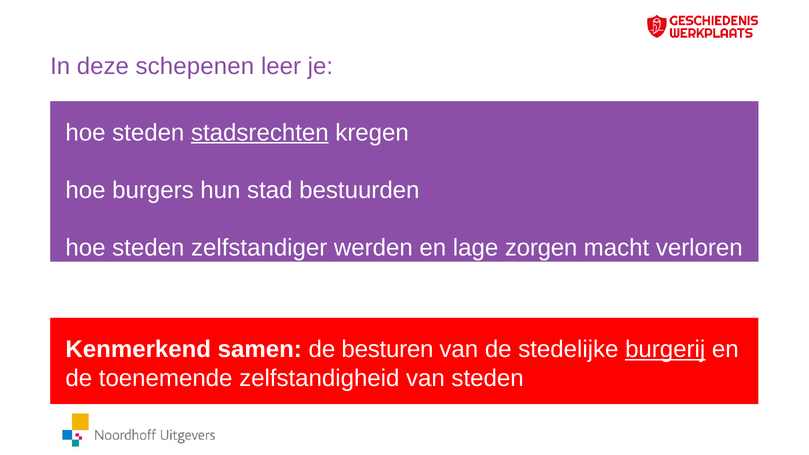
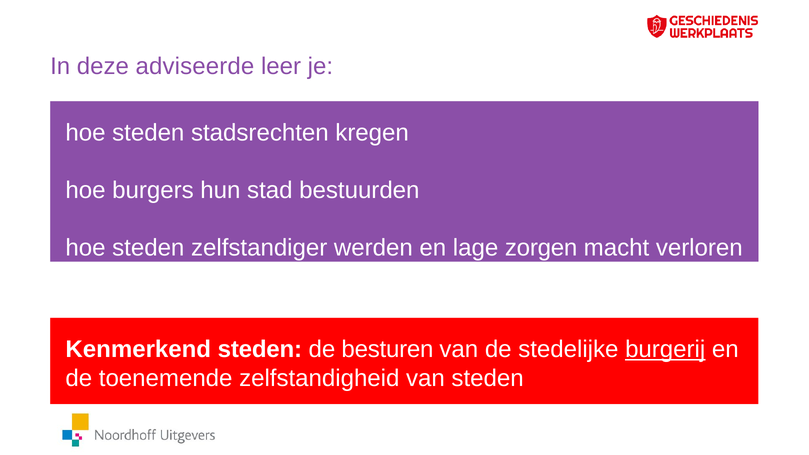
schepenen: schepenen -> adviseerde
stadsrechten underline: present -> none
Kenmerkend samen: samen -> steden
